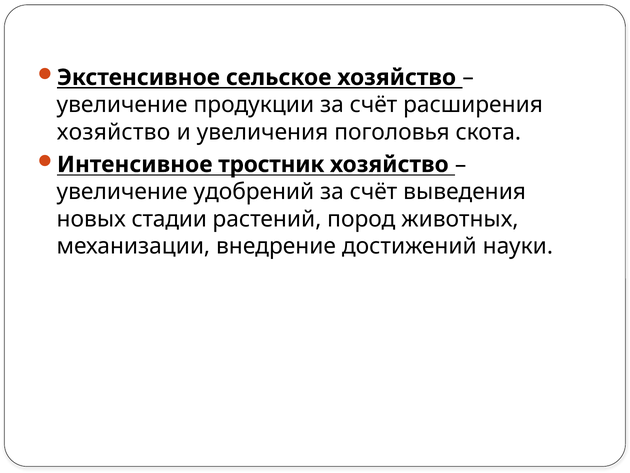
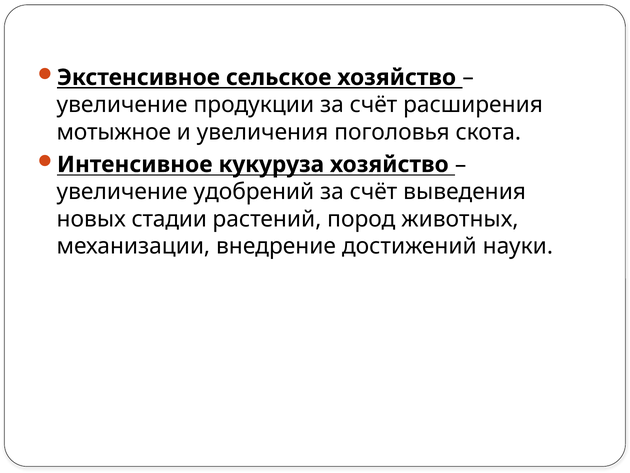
хозяйство at (114, 132): хозяйство -> мотыжное
тростник: тростник -> кукуруза
